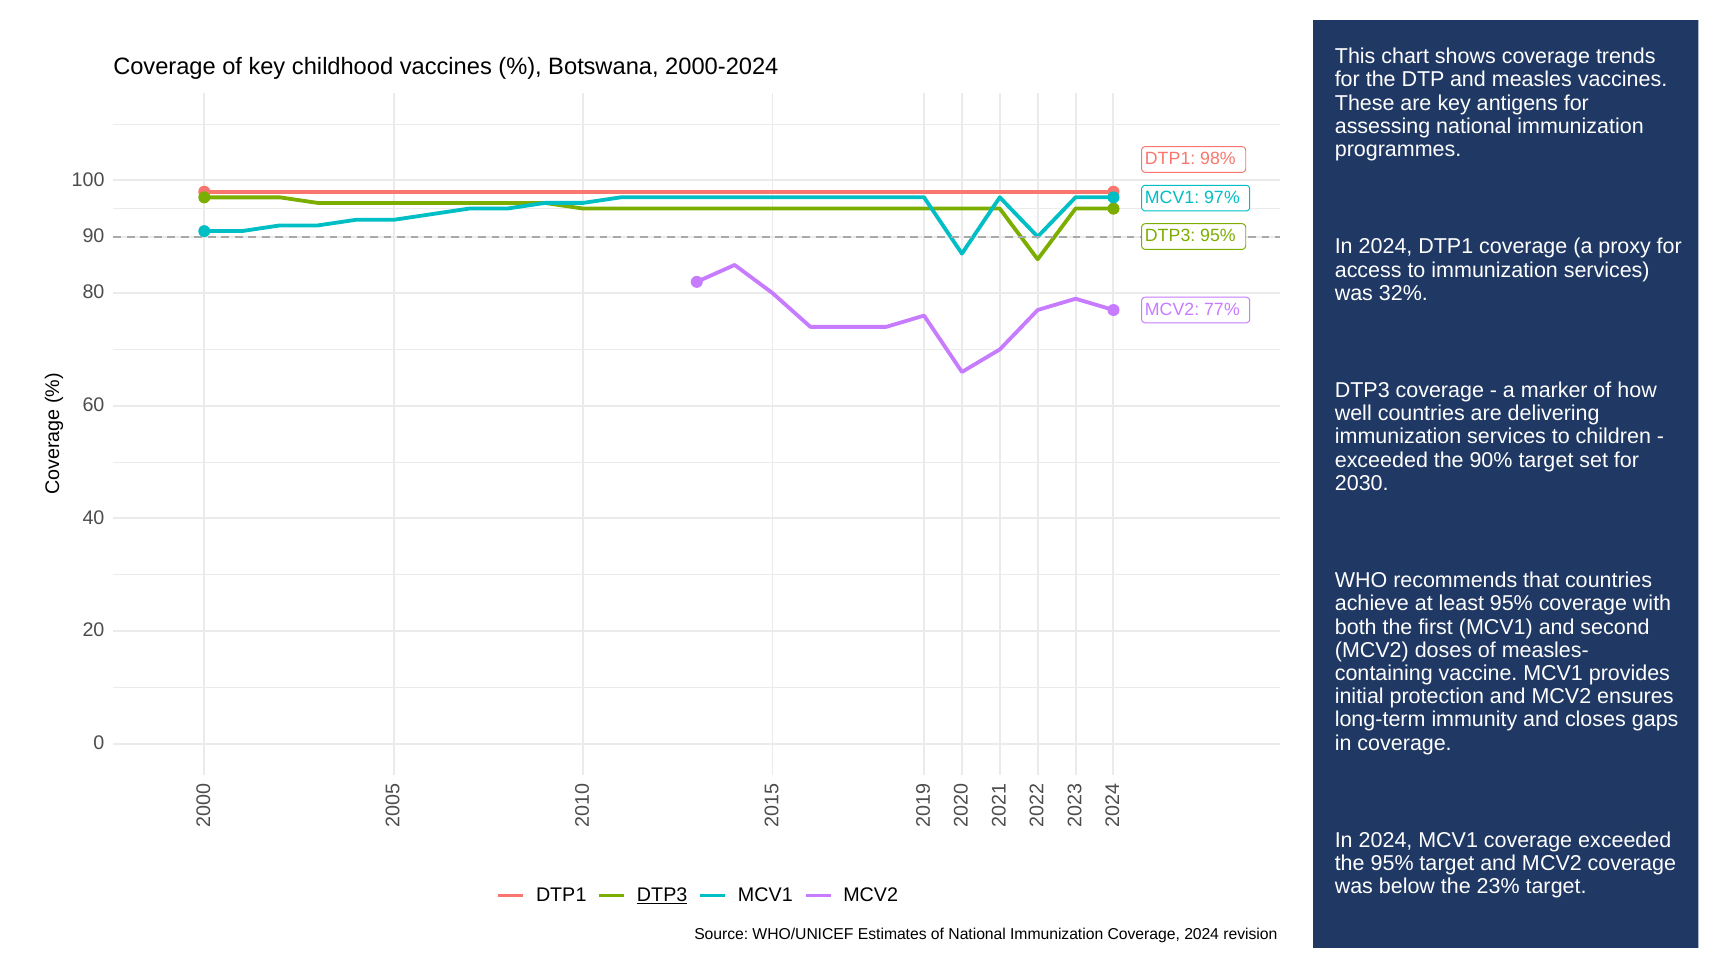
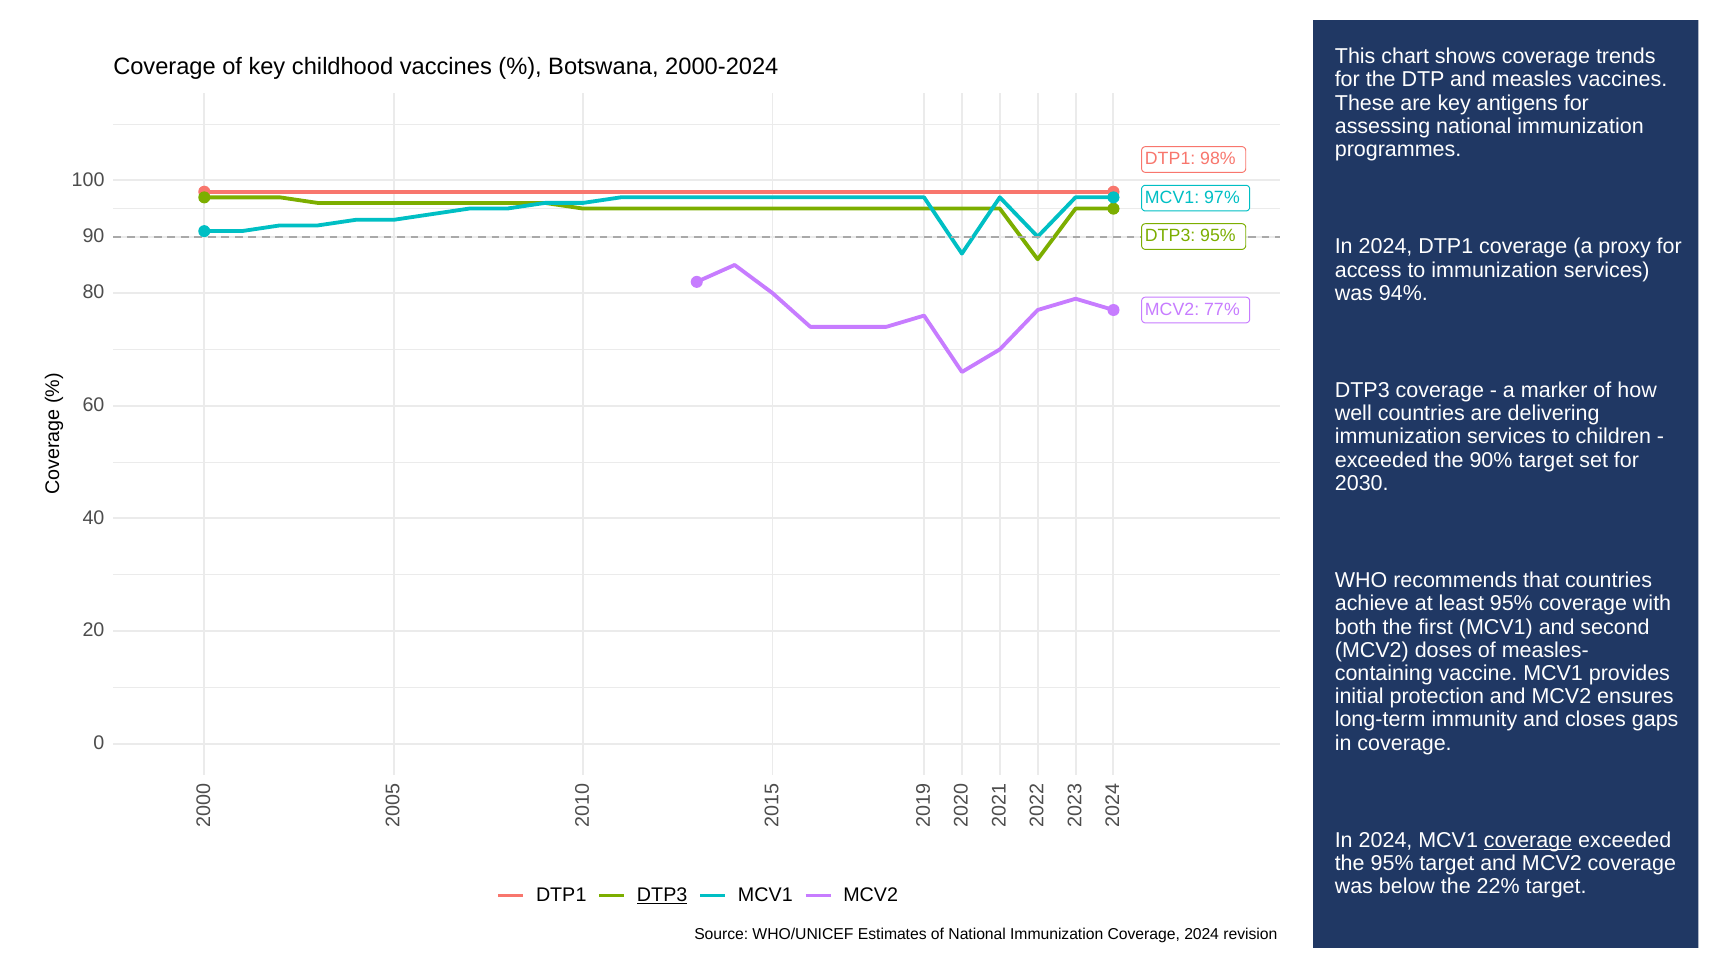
32%: 32% -> 94%
coverage at (1528, 840) underline: none -> present
23%: 23% -> 22%
